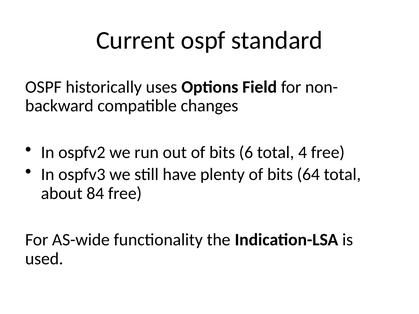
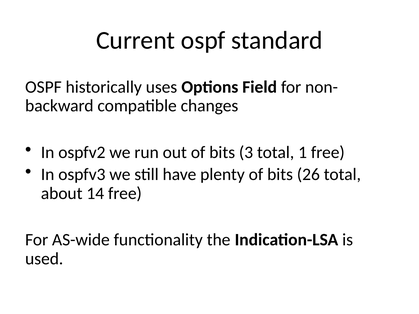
6: 6 -> 3
4: 4 -> 1
64: 64 -> 26
84: 84 -> 14
